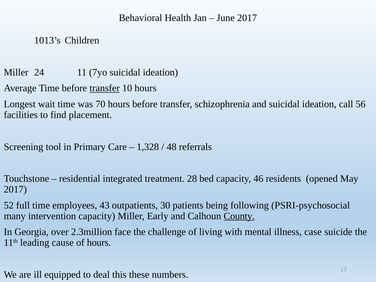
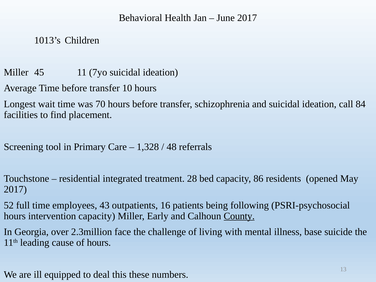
24: 24 -> 45
transfer at (105, 88) underline: present -> none
56: 56 -> 84
46: 46 -> 86
30: 30 -> 16
many at (15, 216): many -> hours
case: case -> base
